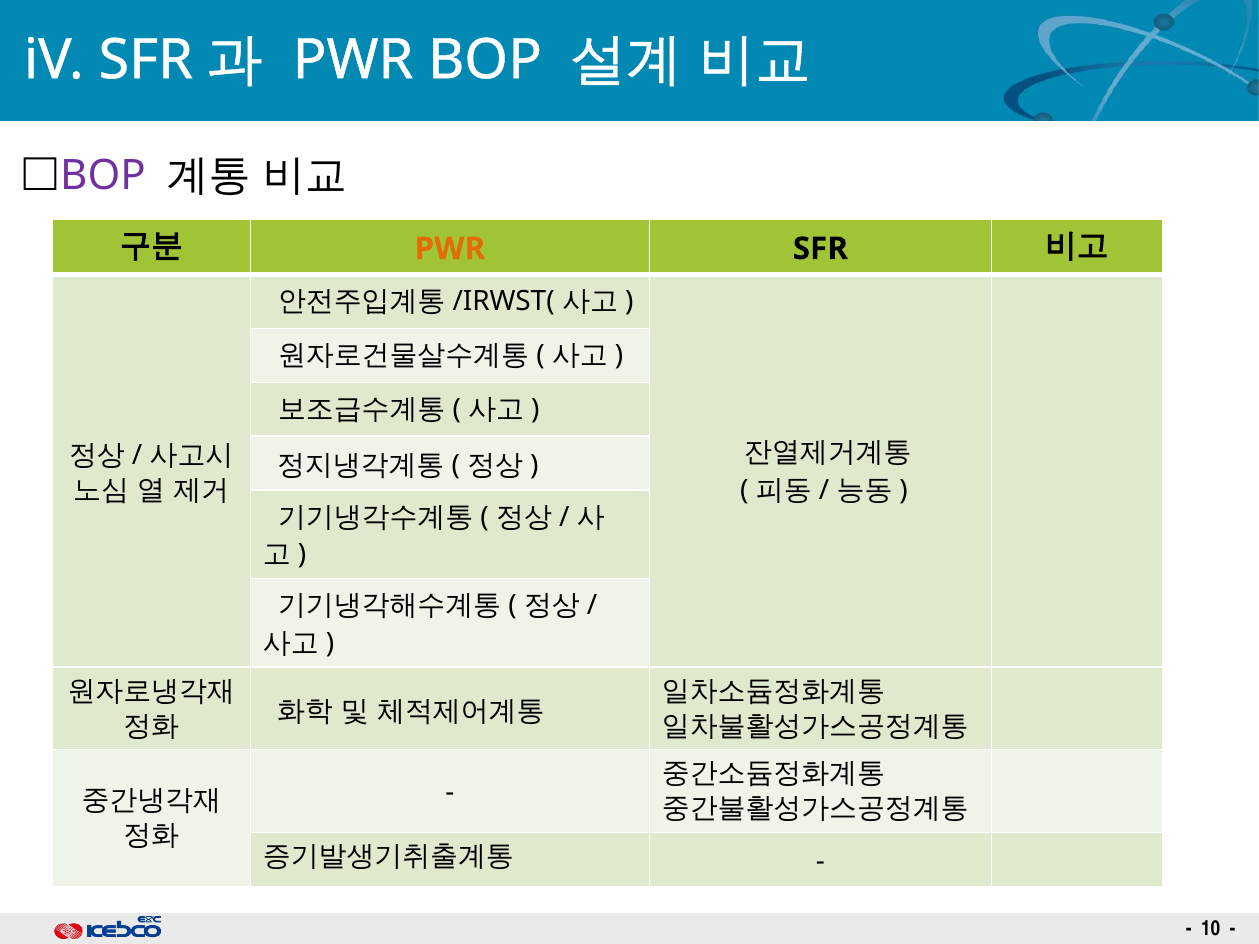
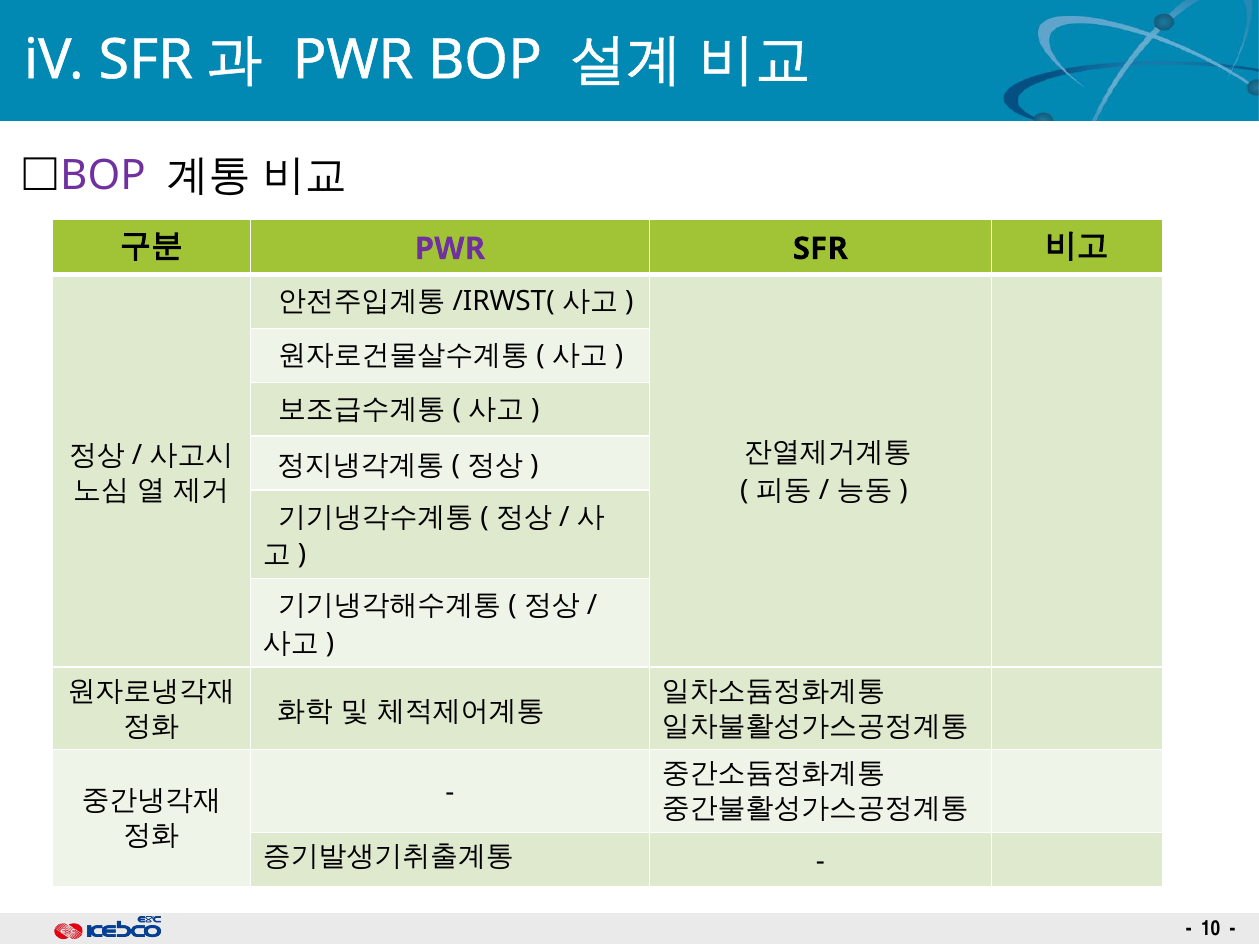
PWR at (450, 249) colour: orange -> purple
